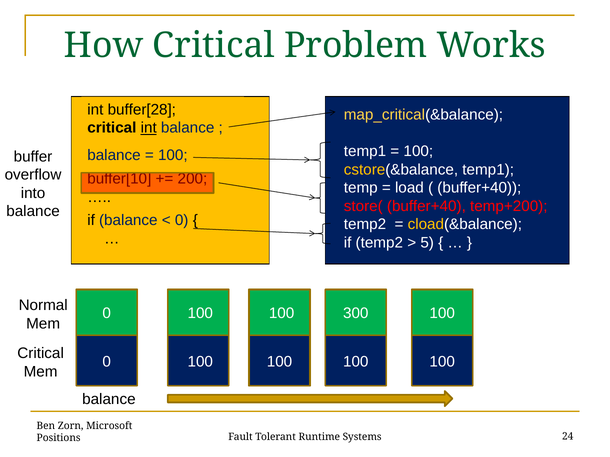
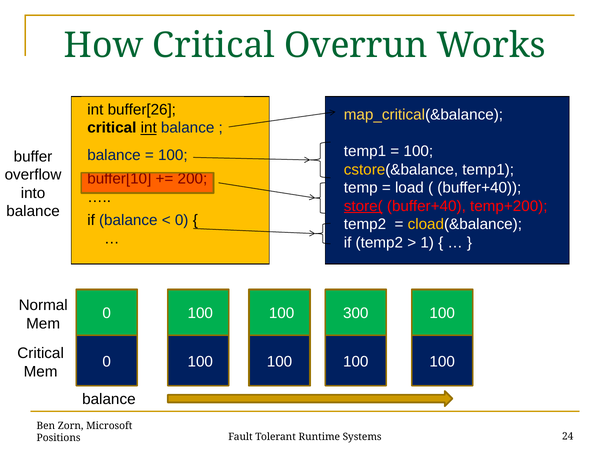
Problem: Problem -> Overrun
buffer[28: buffer[28 -> buffer[26
store( underline: none -> present
5: 5 -> 1
